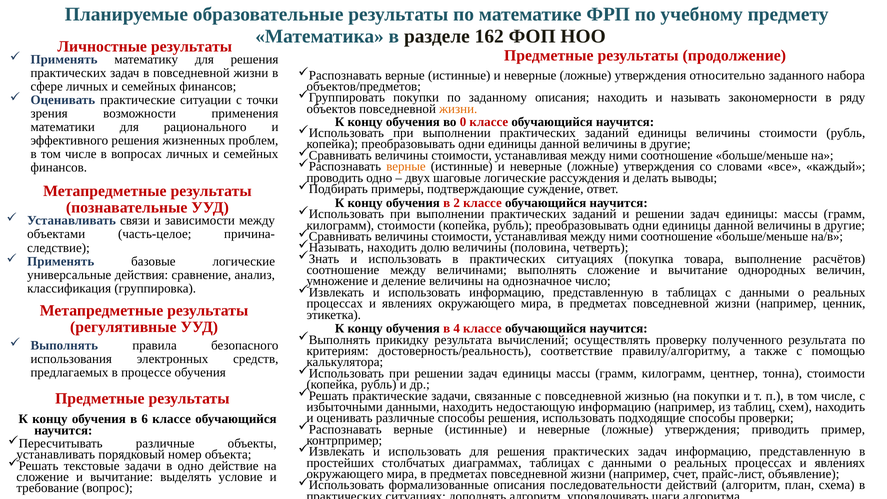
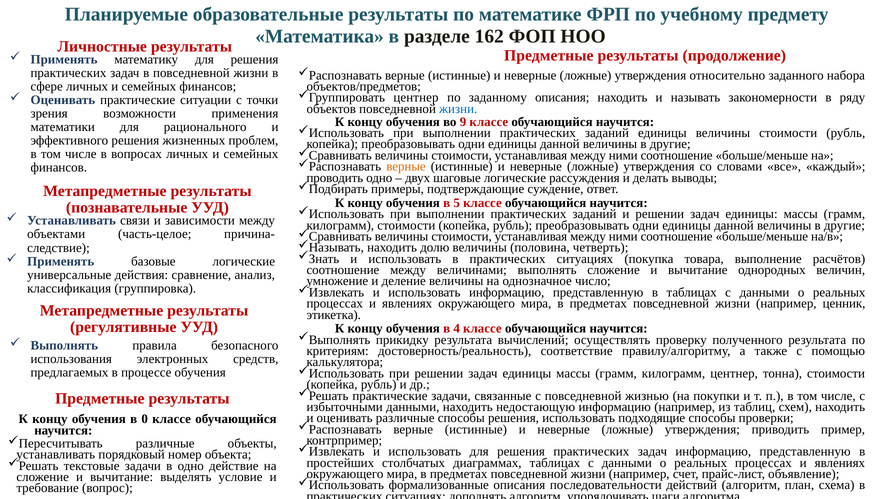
покупки at (416, 98): покупки -> центнер
жизни at (458, 109) colour: orange -> blue
0: 0 -> 9
2: 2 -> 5
6: 6 -> 0
